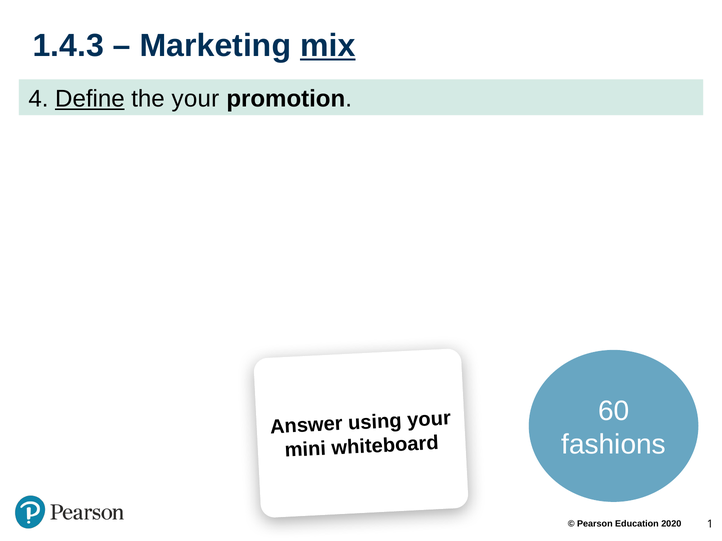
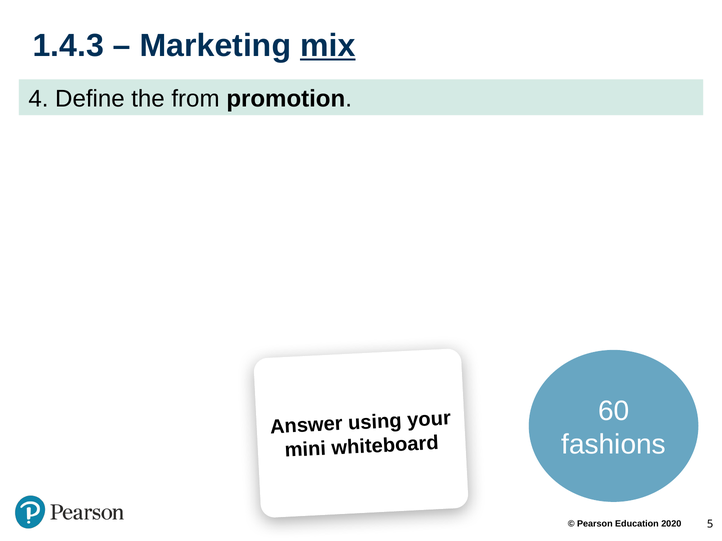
Define underline: present -> none
the your: your -> from
1: 1 -> 5
